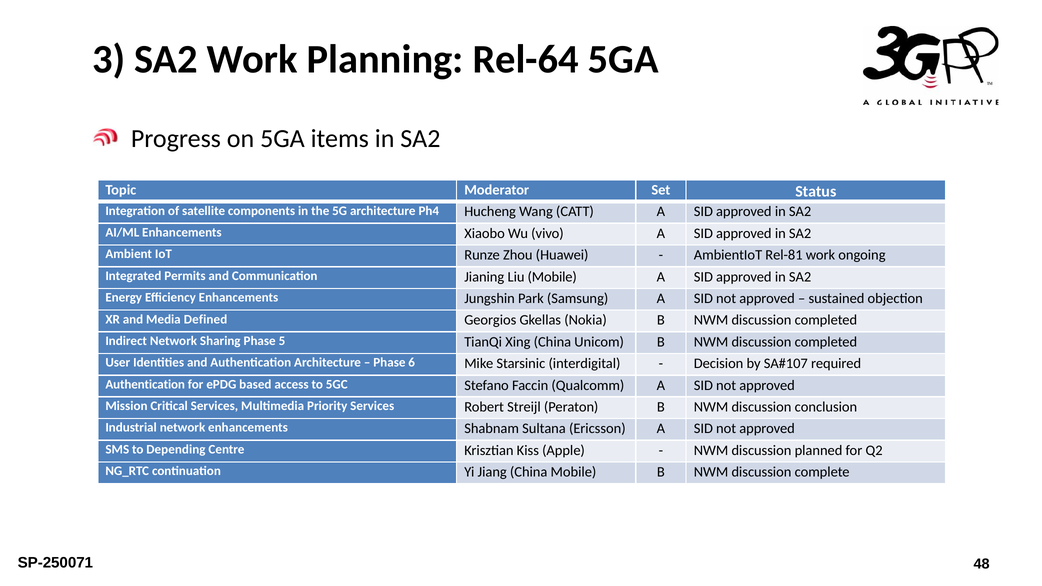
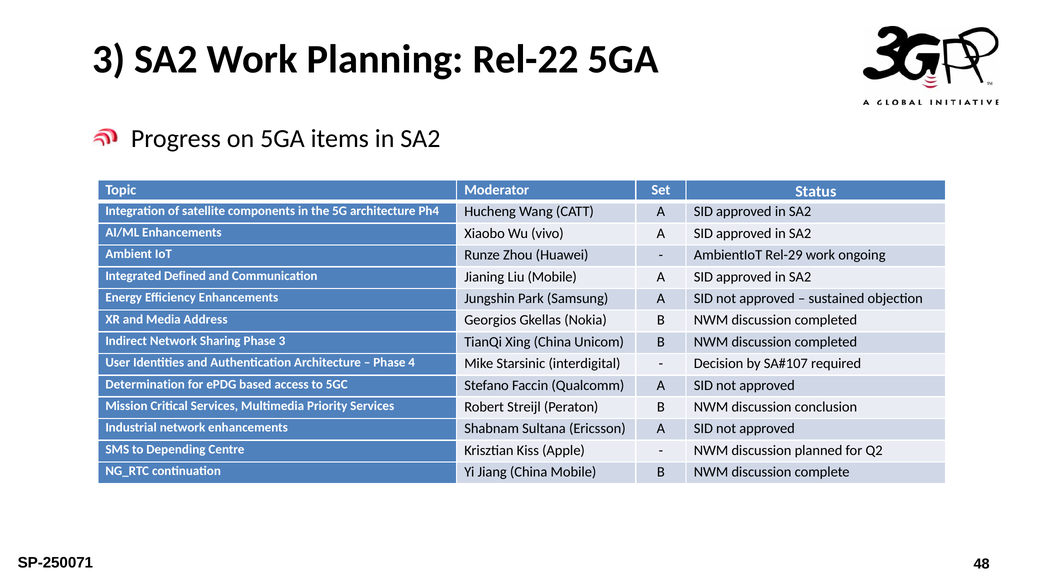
Rel-64: Rel-64 -> Rel-22
Rel-81: Rel-81 -> Rel-29
Permits: Permits -> Defined
Defined: Defined -> Address
Phase 5: 5 -> 3
6: 6 -> 4
Authentication at (145, 384): Authentication -> Determination
